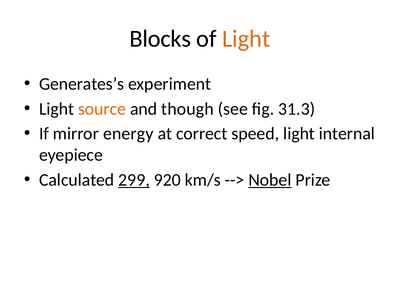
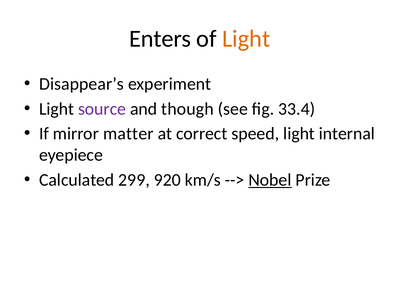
Blocks: Blocks -> Enters
Generates’s: Generates’s -> Disappear’s
source colour: orange -> purple
31.3: 31.3 -> 33.4
energy: energy -> matter
299 underline: present -> none
